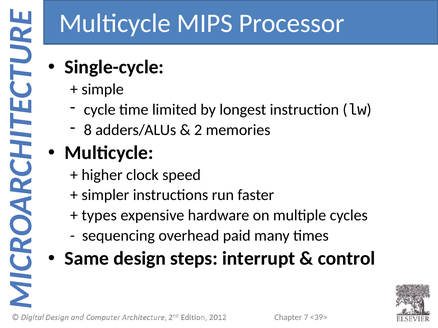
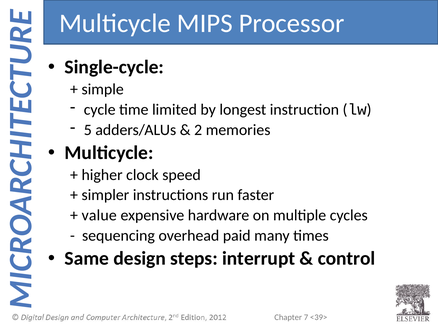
8: 8 -> 5
types: types -> value
